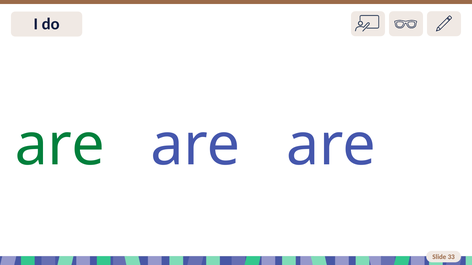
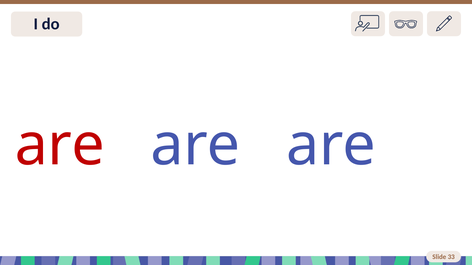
are at (60, 145) colour: green -> red
